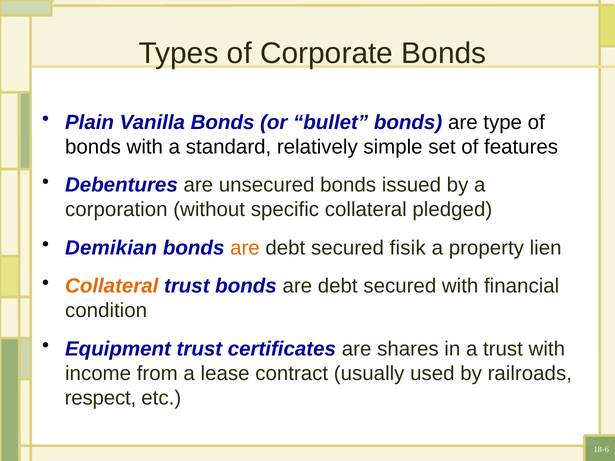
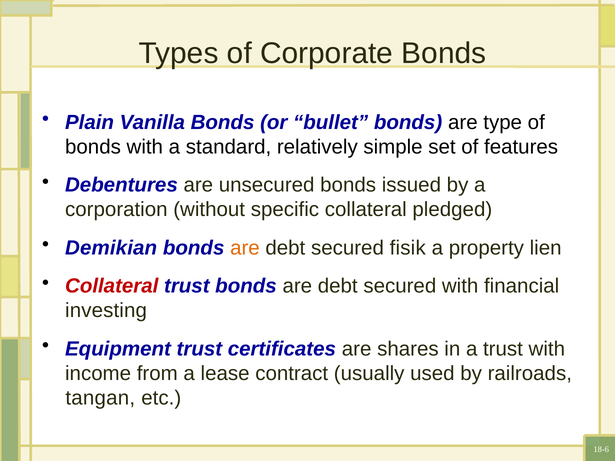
Collateral at (112, 286) colour: orange -> red
condition: condition -> investing
respect: respect -> tangan
